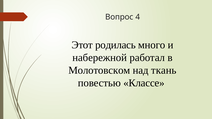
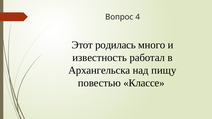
набережной: набережной -> известность
Молотовском: Молотовском -> Архангельска
ткань: ткань -> пищу
